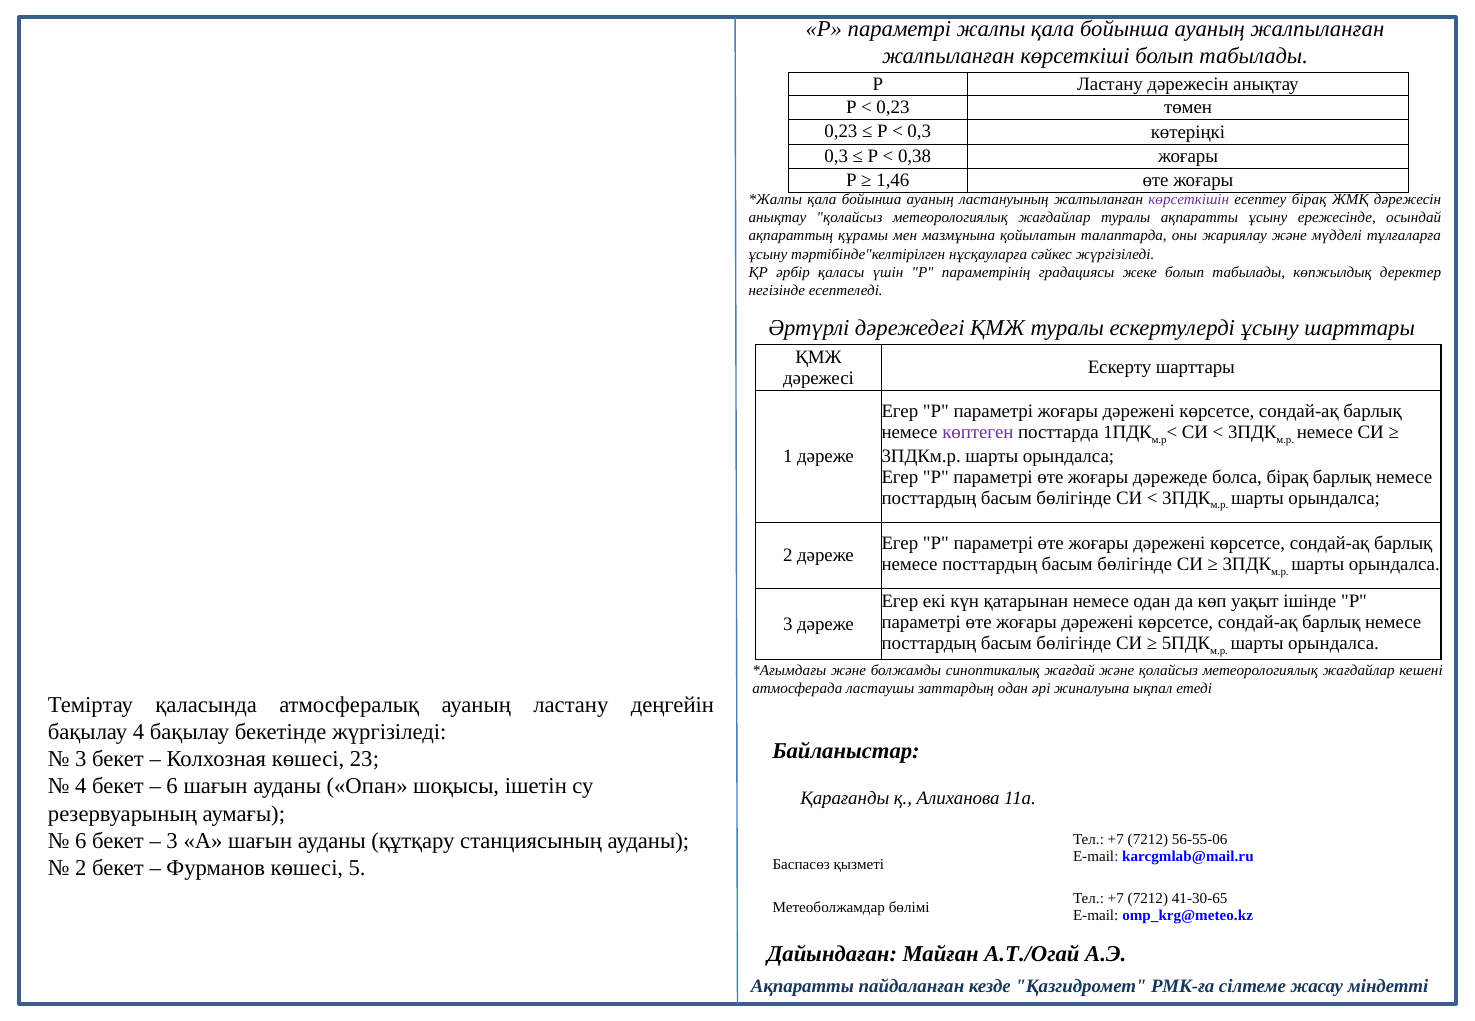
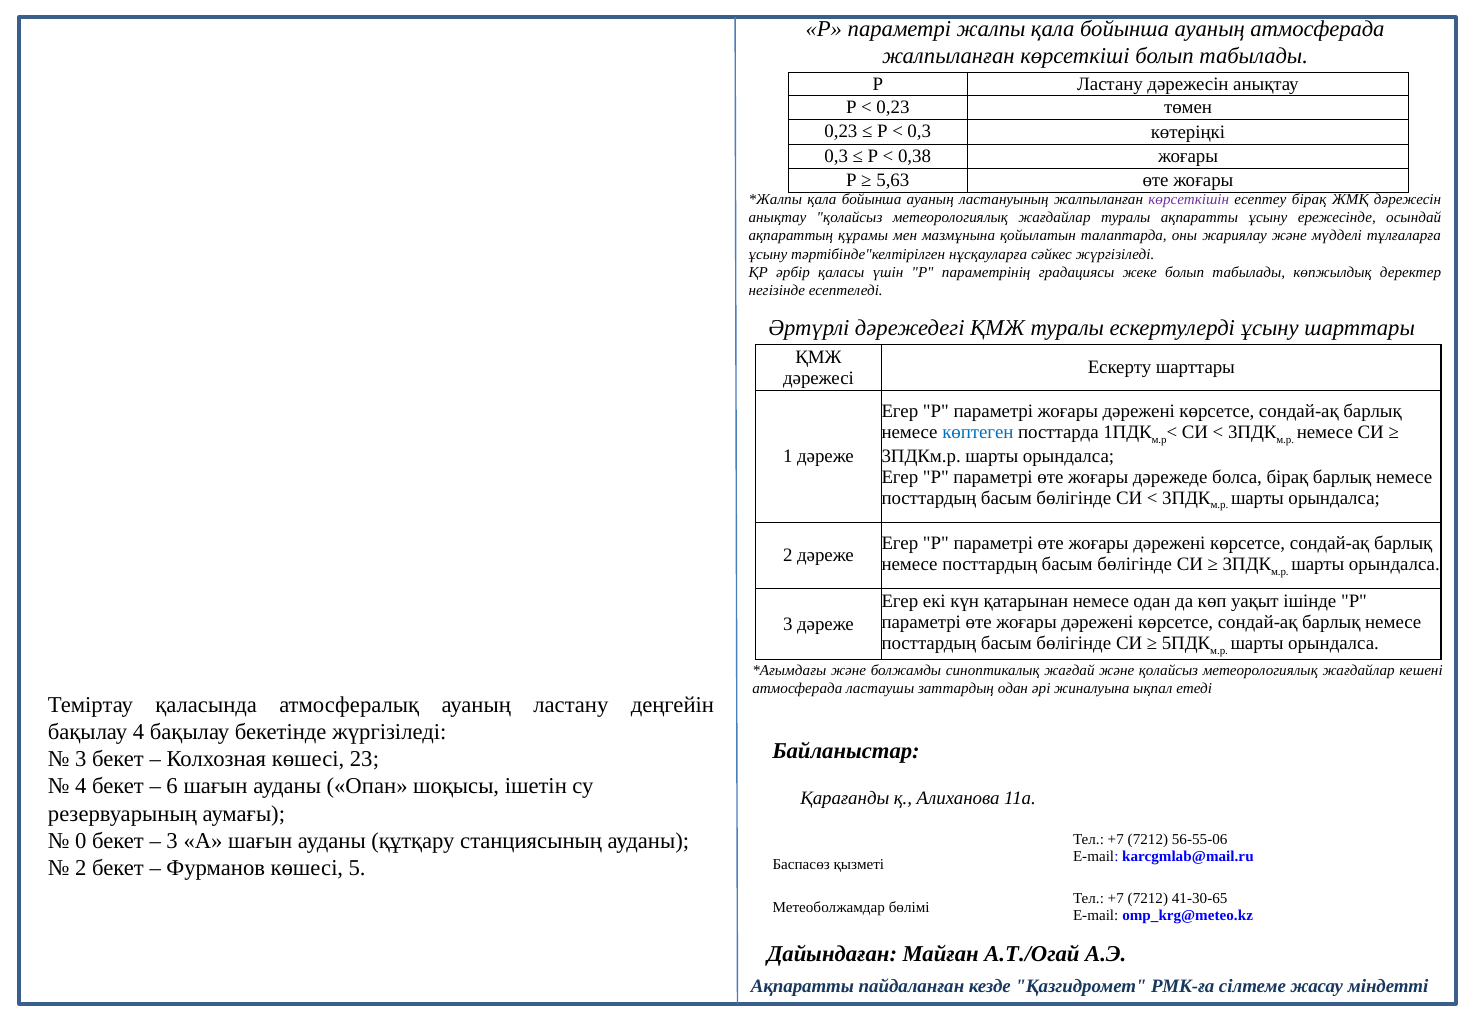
ауаның жалпыланған: жалпыланған -> атмосферада
1,46: 1,46 -> 5,63
көптеген colour: purple -> blue
6 at (81, 841): 6 -> 0
